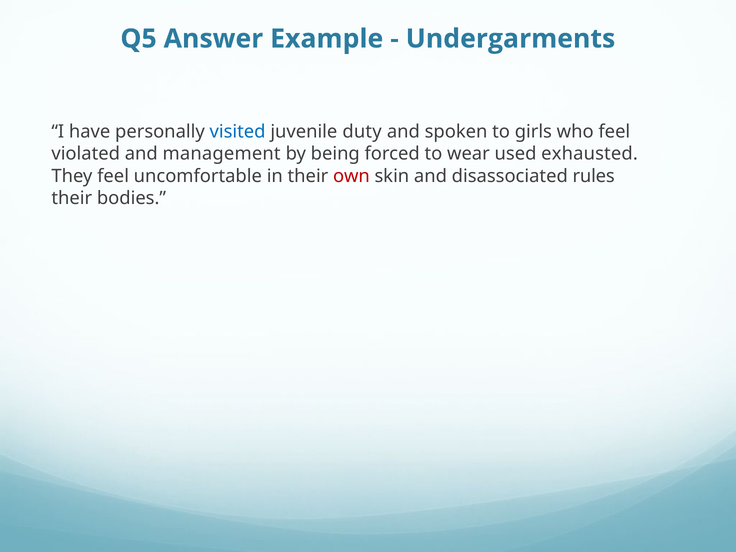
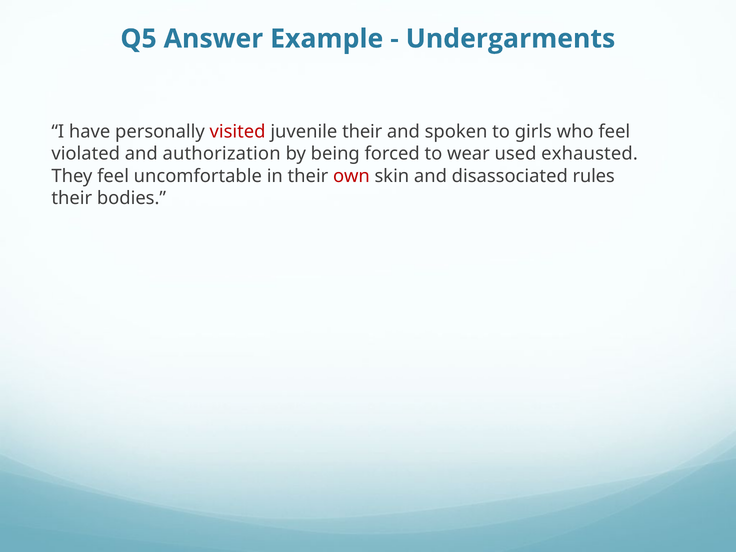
visited colour: blue -> red
juvenile duty: duty -> their
management: management -> authorization
